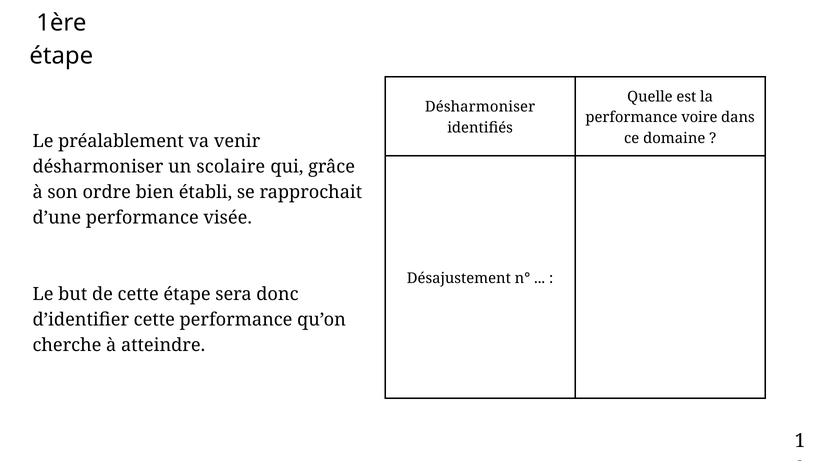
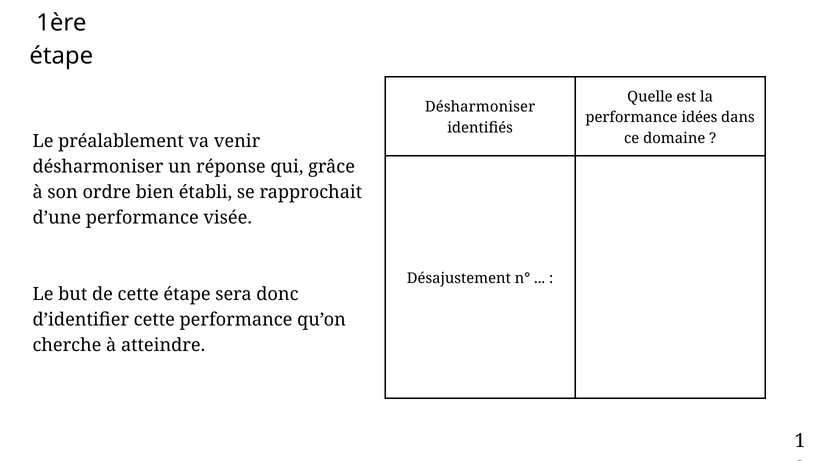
voire: voire -> idées
scolaire: scolaire -> réponse
